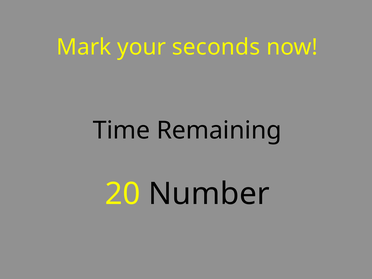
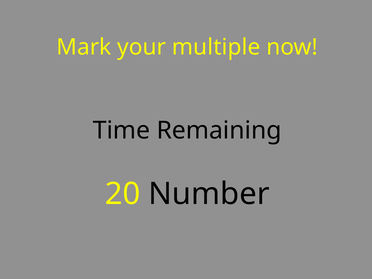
seconds: seconds -> multiple
